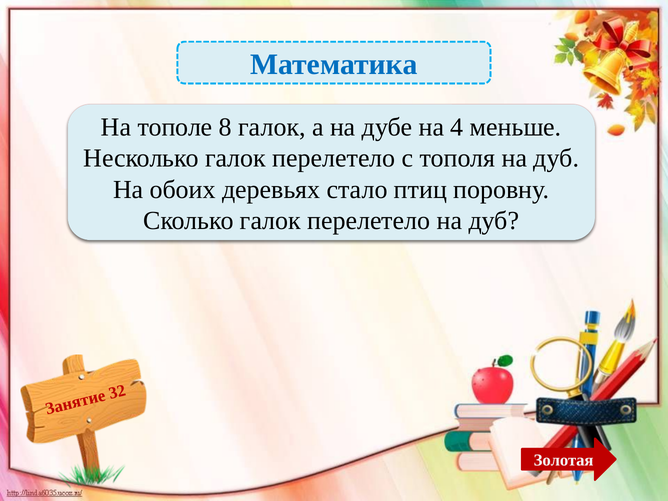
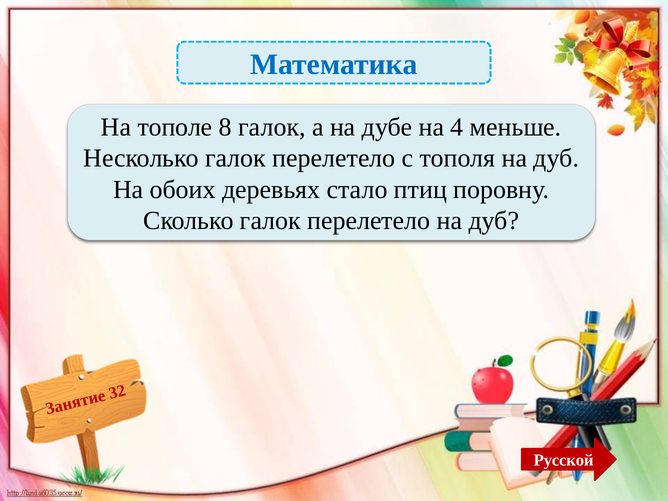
Золотая: Золотая -> Русской
